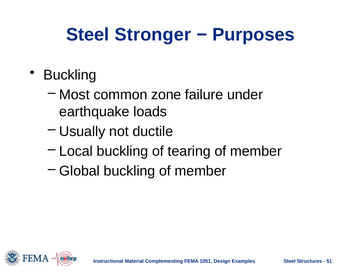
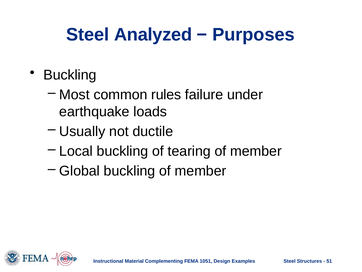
Stronger: Stronger -> Analyzed
zone: zone -> rules
